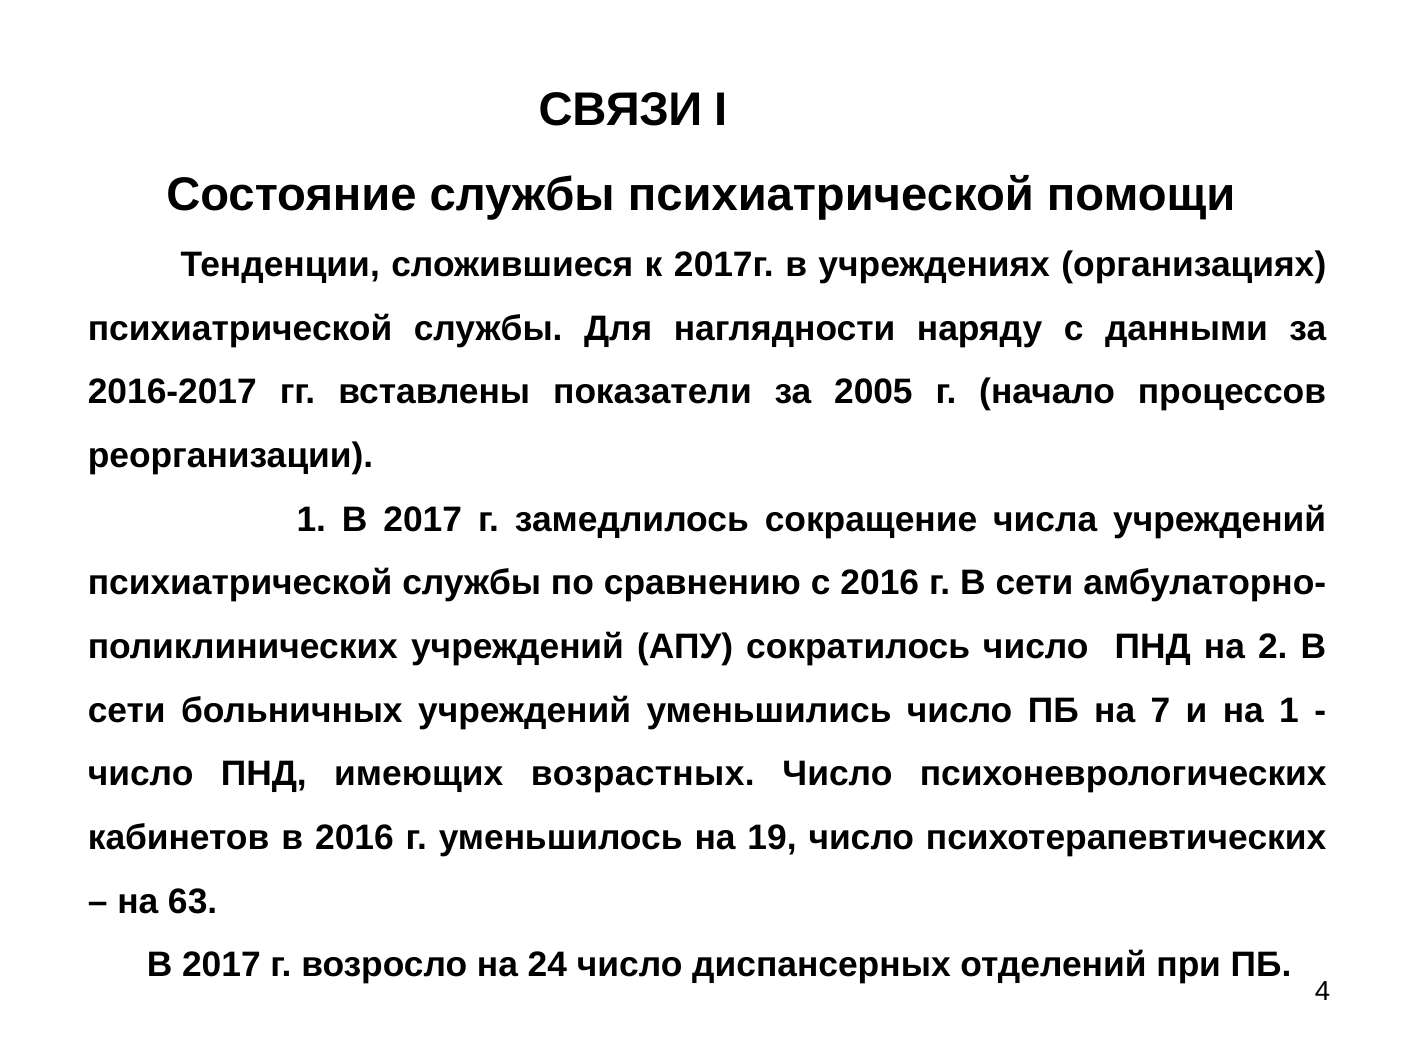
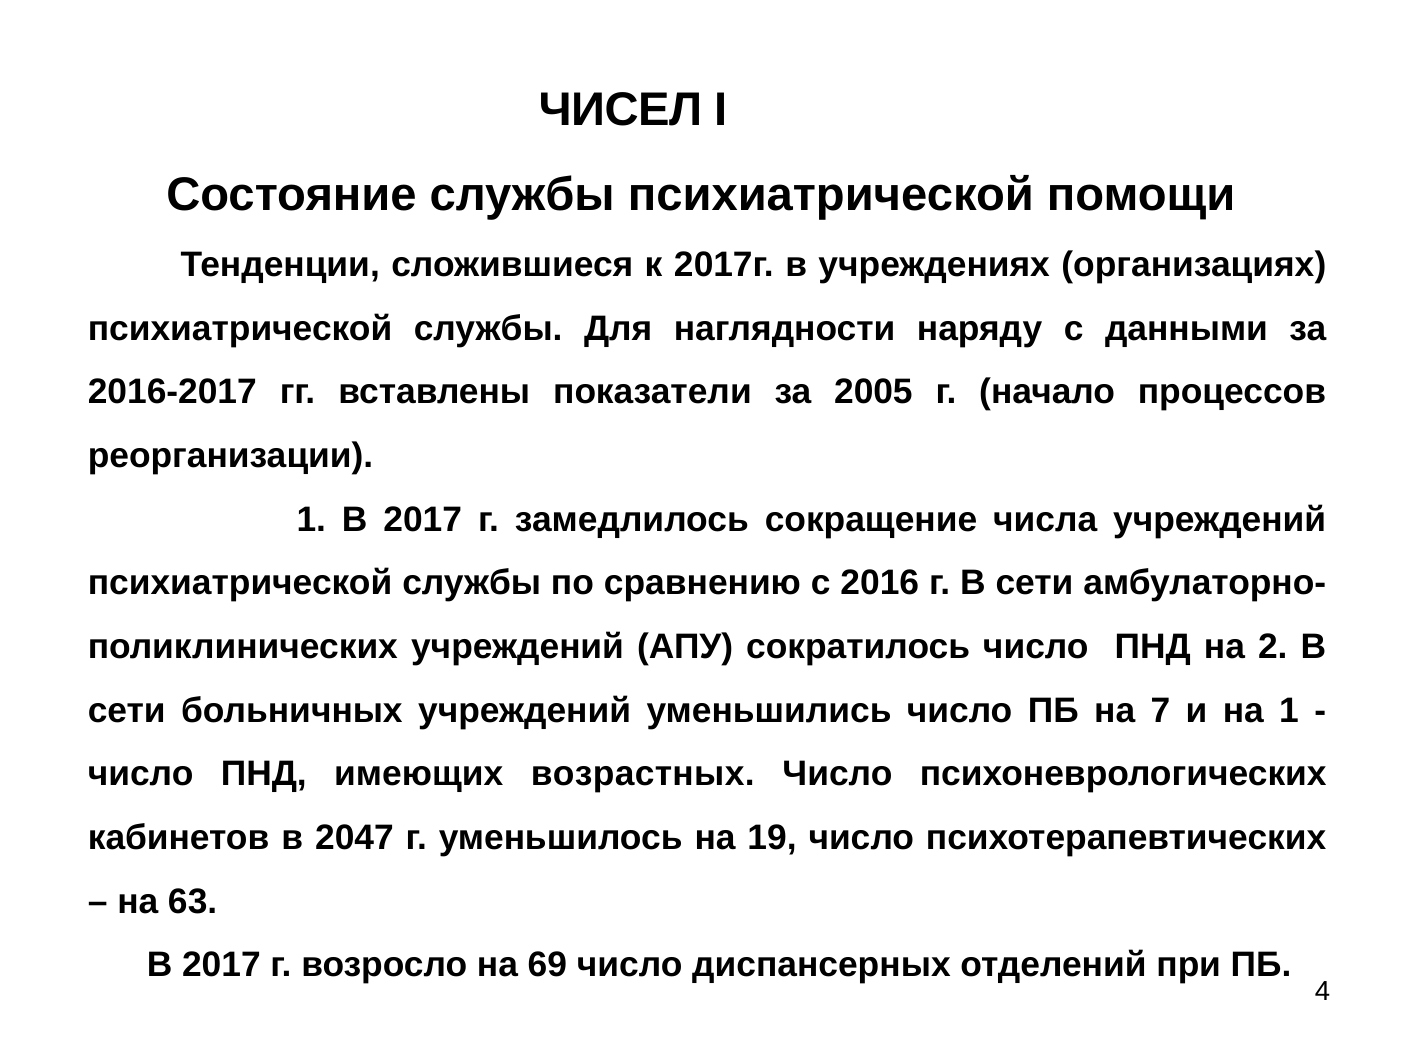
СВЯЗИ: СВЯЗИ -> ЧИСЕЛ
в 2016: 2016 -> 2047
24: 24 -> 69
